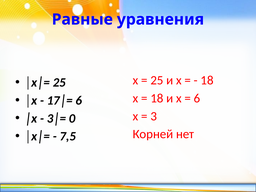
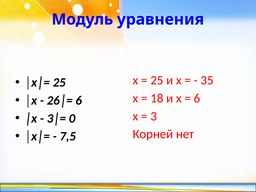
Равные: Равные -> Модуль
18 at (207, 80): 18 -> 35
17│=: 17│= -> 26│=
